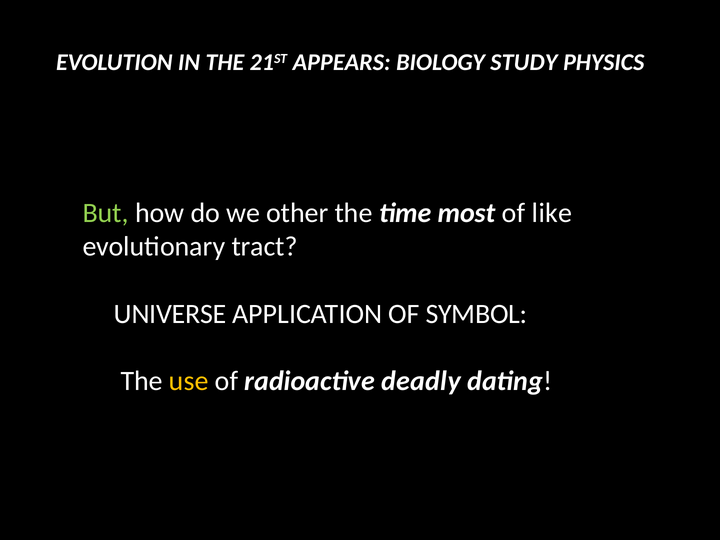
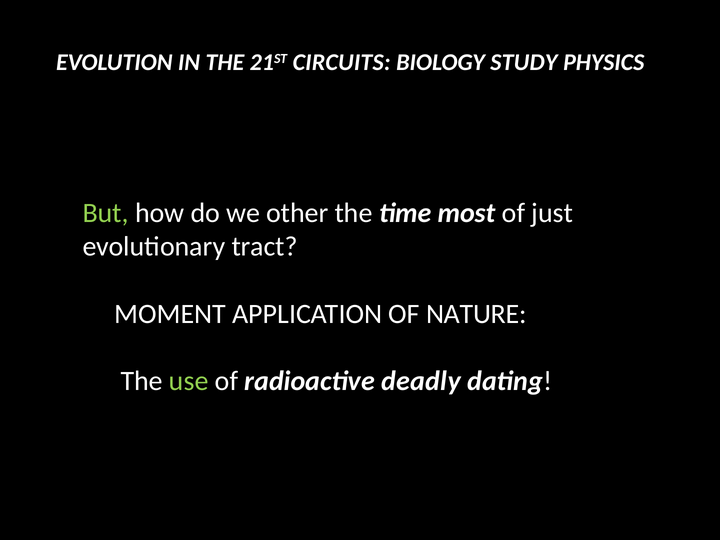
APPEARS: APPEARS -> CIRCUITS
like: like -> just
UNIVERSE: UNIVERSE -> MOMENT
SYMBOL: SYMBOL -> NATURE
use colour: yellow -> light green
